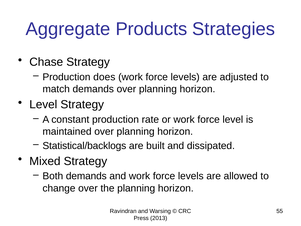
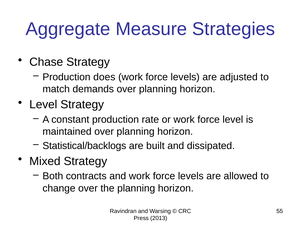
Products: Products -> Measure
Both demands: demands -> contracts
